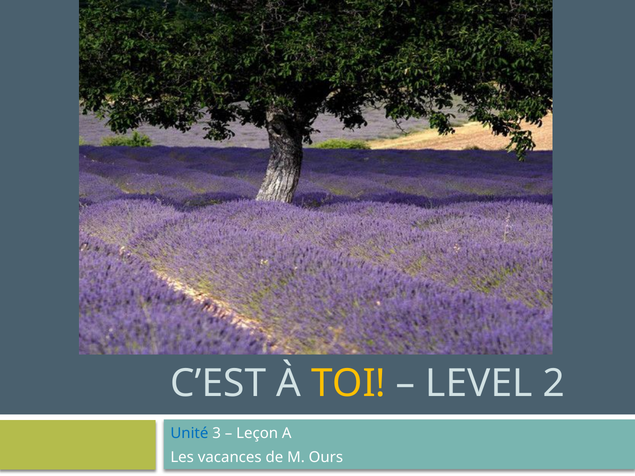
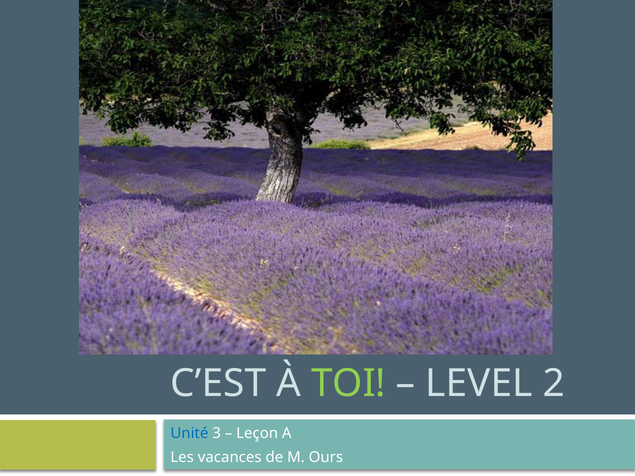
TOI colour: yellow -> light green
